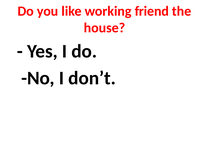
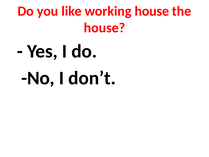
working friend: friend -> house
